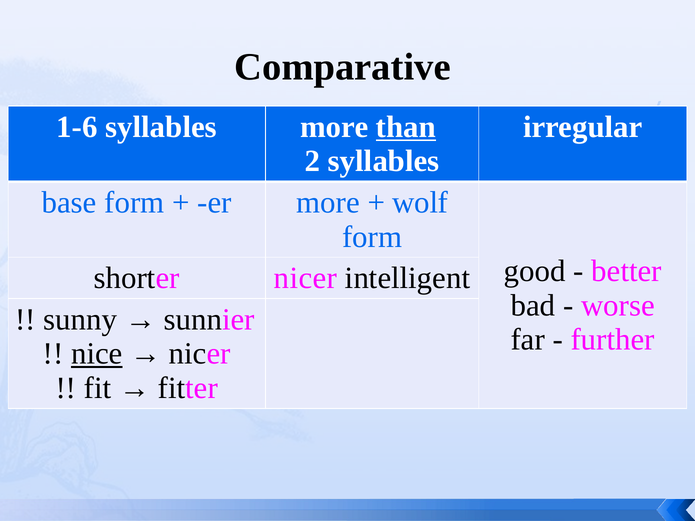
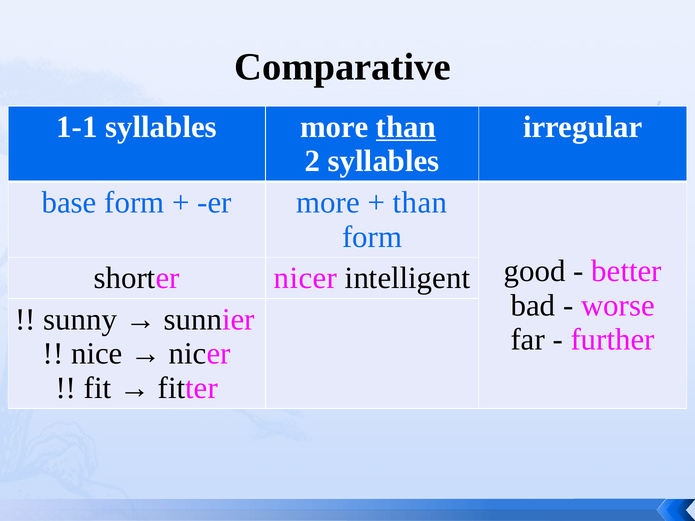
1-6: 1-6 -> 1-1
wolf at (420, 203): wolf -> than
nice underline: present -> none
